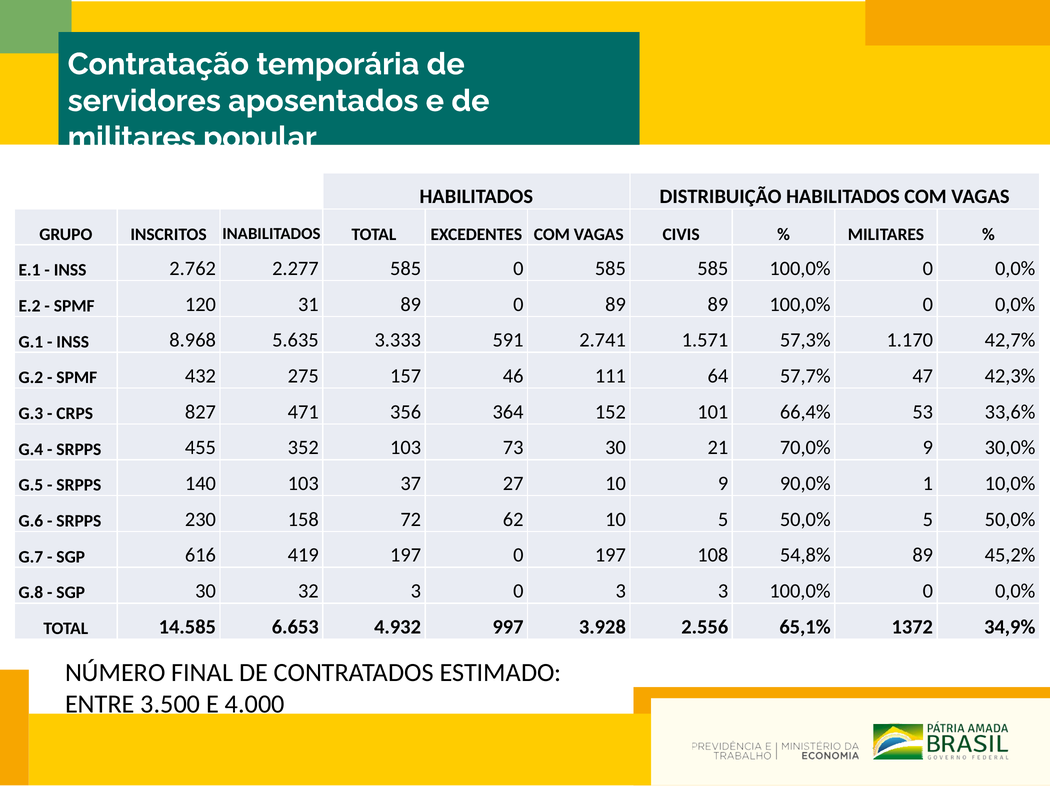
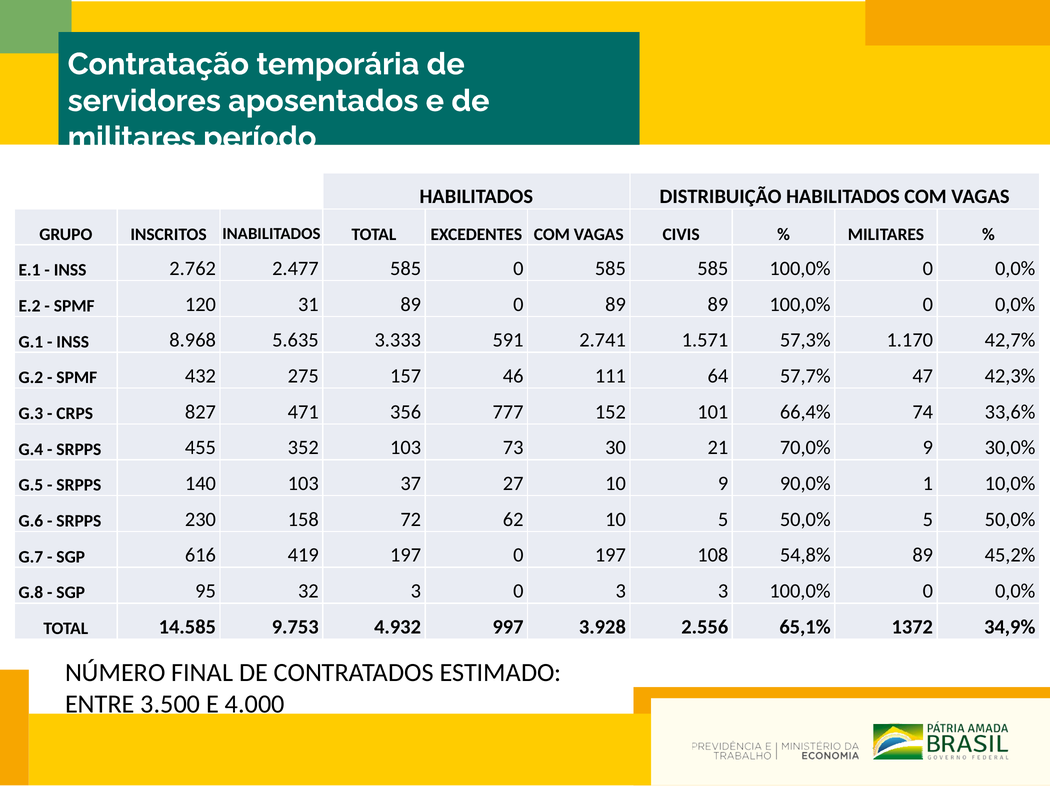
popular: popular -> período
2.277: 2.277 -> 2.477
364: 364 -> 777
53: 53 -> 74
SGP 30: 30 -> 95
6.653: 6.653 -> 9.753
